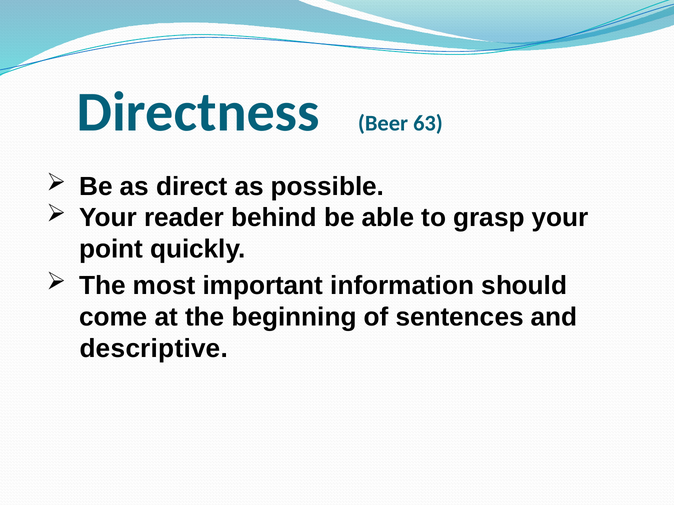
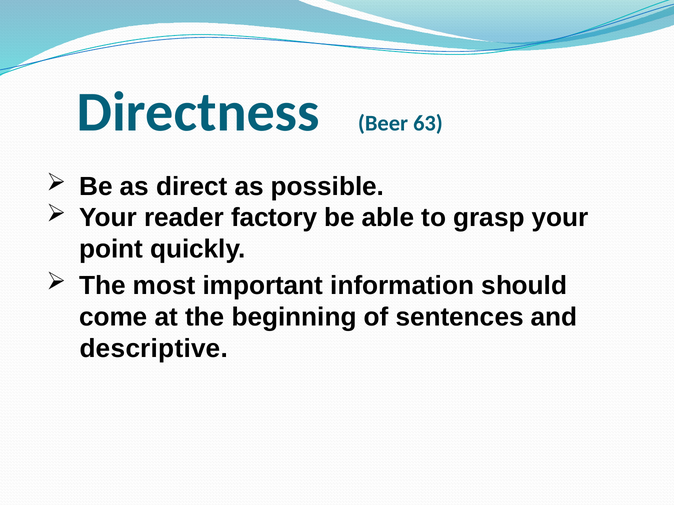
behind: behind -> factory
